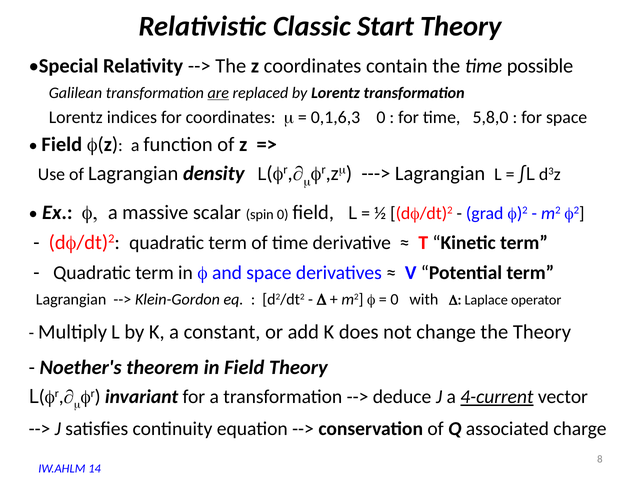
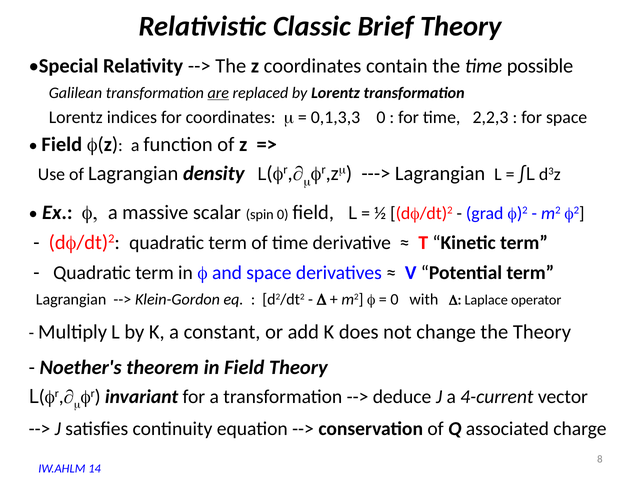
Start: Start -> Brief
0,1,6,3: 0,1,6,3 -> 0,1,3,3
5,8,0: 5,8,0 -> 2,2,3
4-current underline: present -> none
